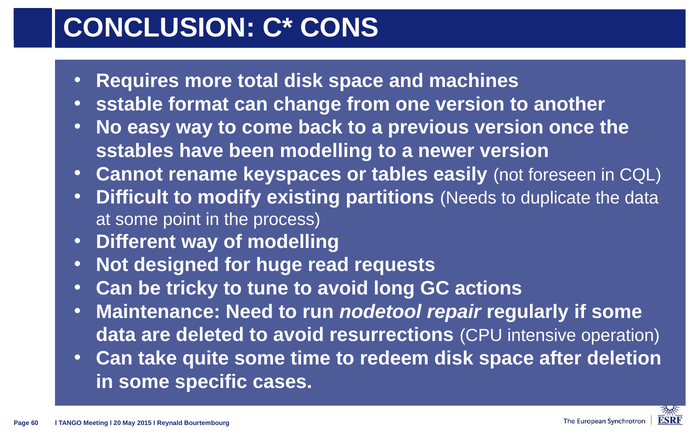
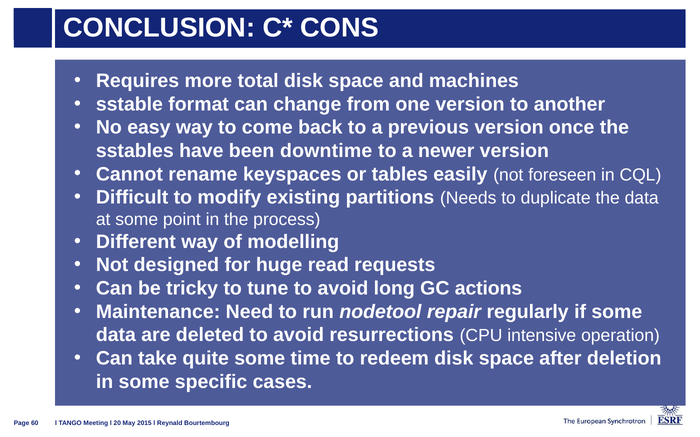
been modelling: modelling -> downtime
